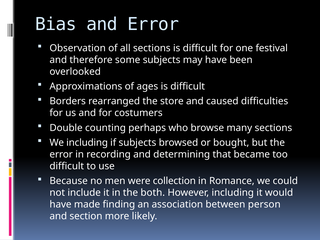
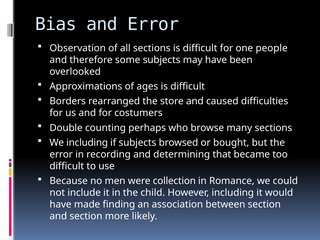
festival: festival -> people
both: both -> child
between person: person -> section
